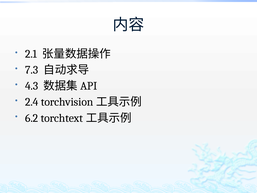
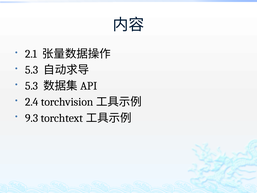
7.3 at (32, 70): 7.3 -> 5.3
4.3 at (32, 86): 4.3 -> 5.3
6.2: 6.2 -> 9.3
